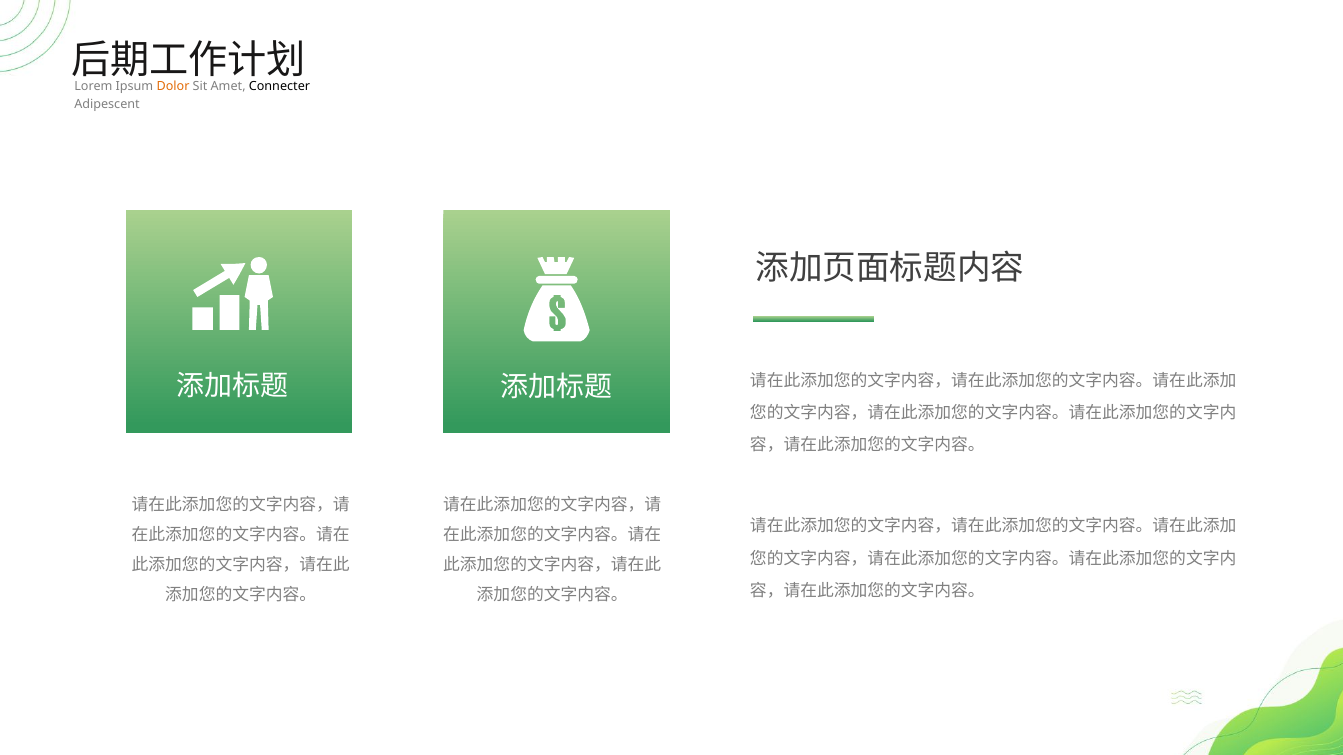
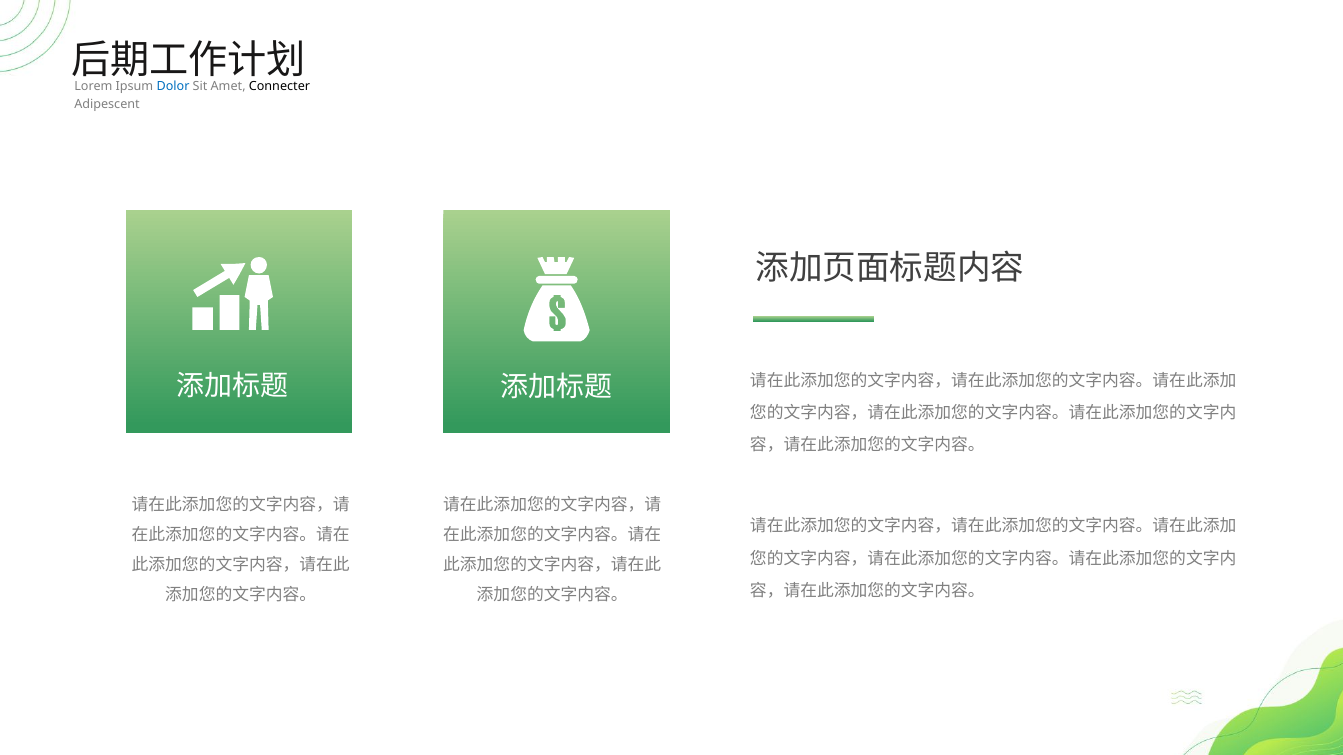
Dolor colour: orange -> blue
